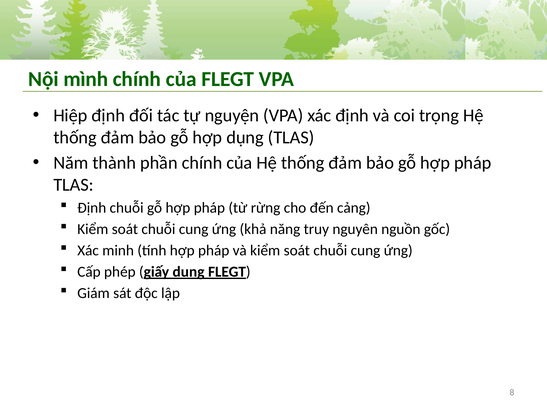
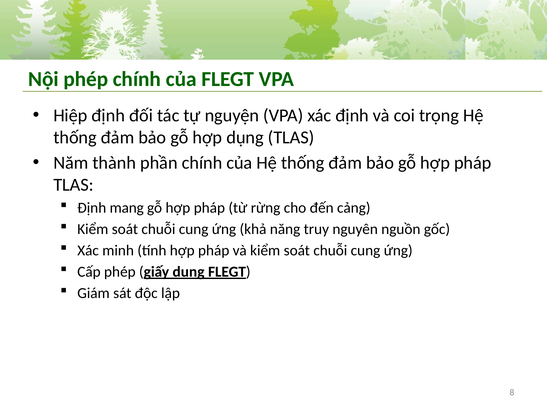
Nội mình: mình -> phép
Định chuỗi: chuỗi -> mang
